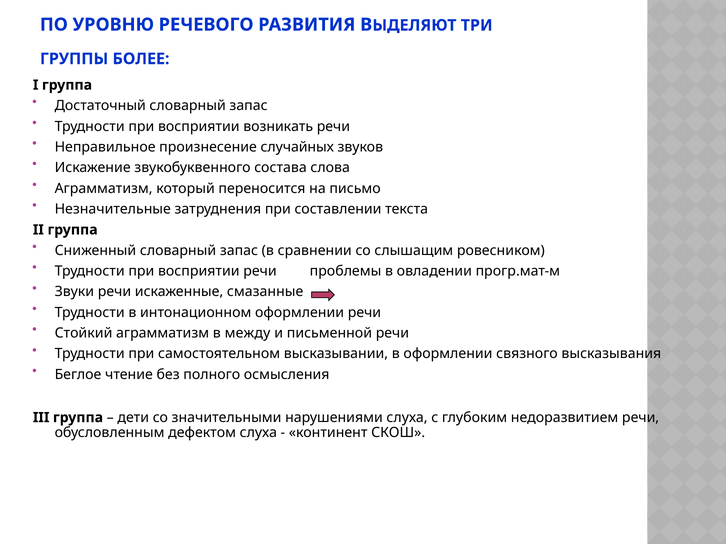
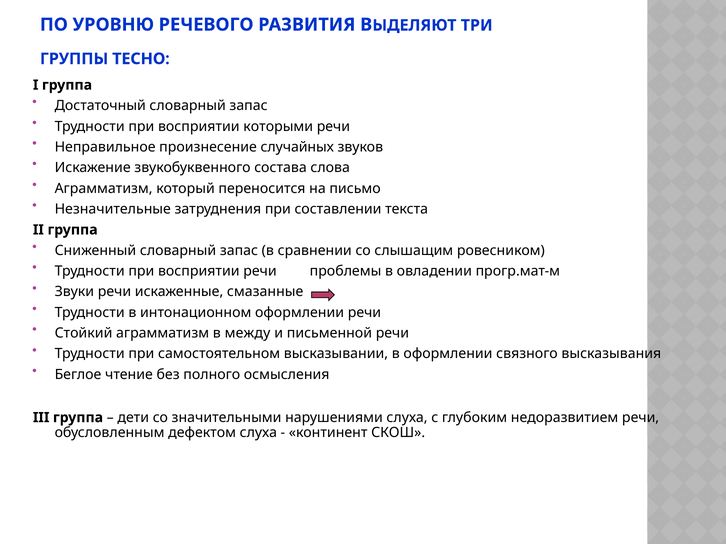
БОЛЕЕ: БОЛЕЕ -> ТЕСНО
возникать: возникать -> которыми
